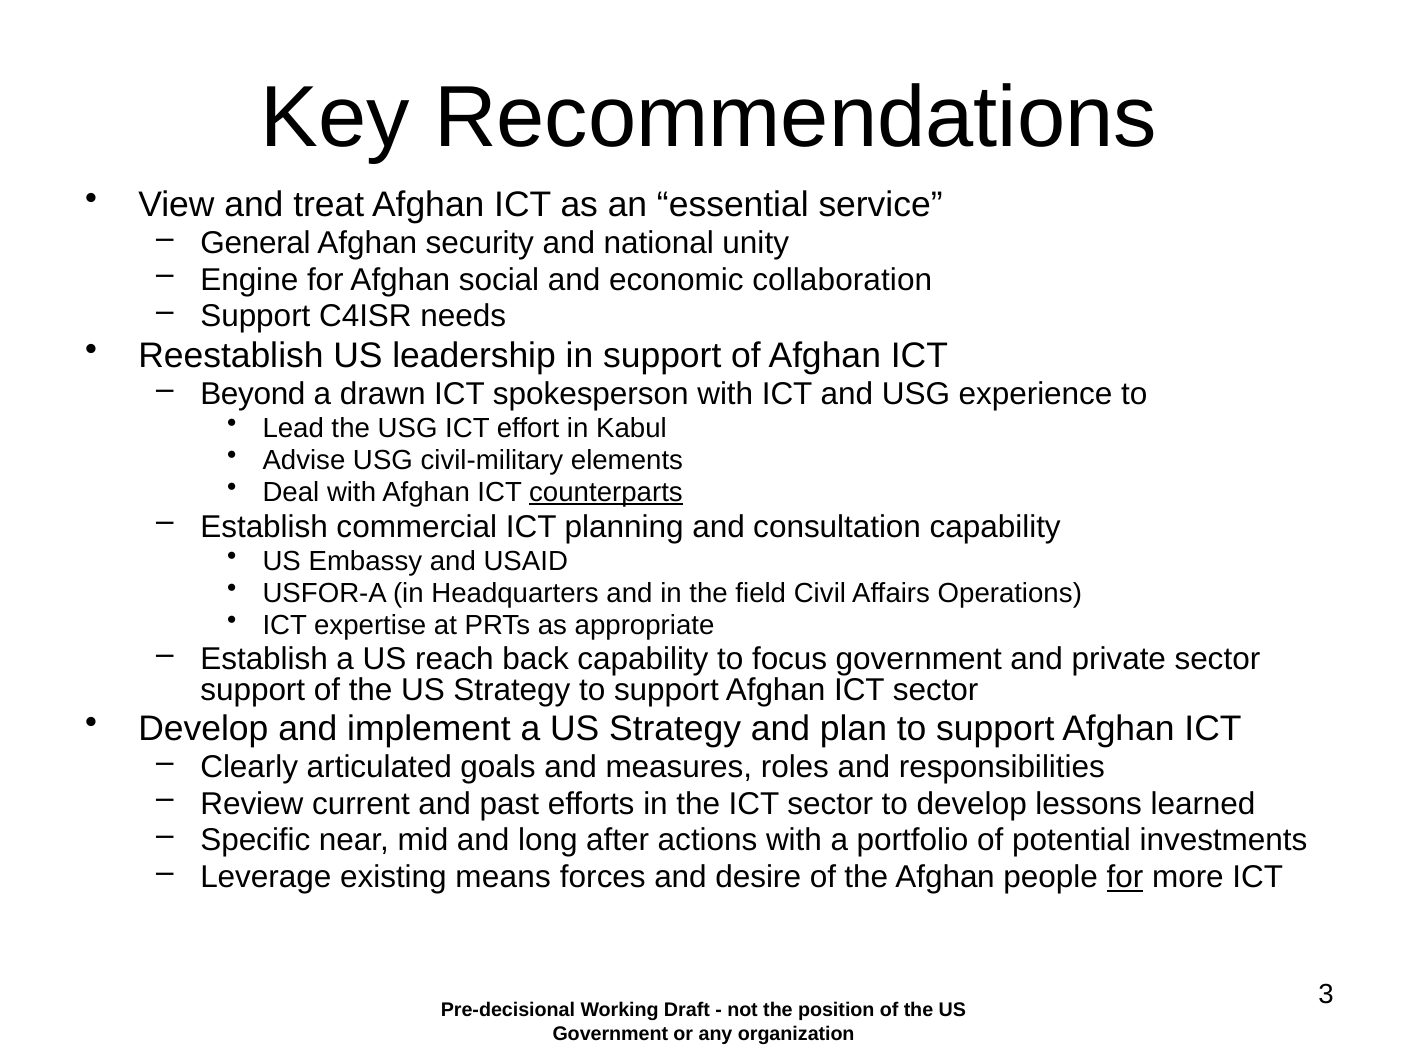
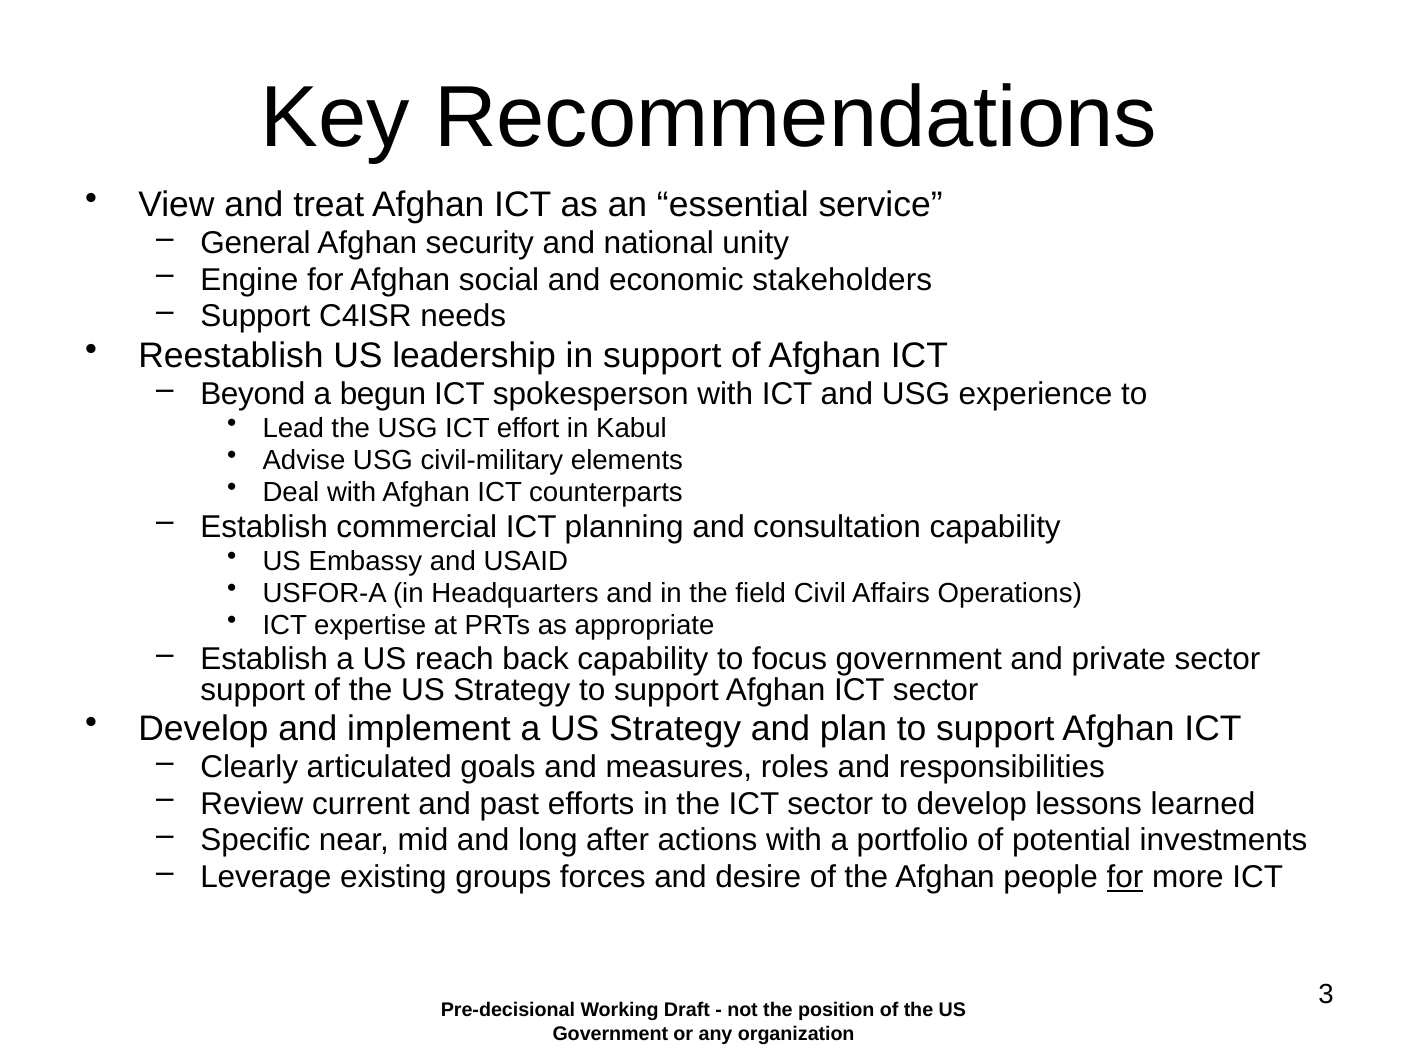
collaboration: collaboration -> stakeholders
drawn: drawn -> begun
counterparts underline: present -> none
means: means -> groups
